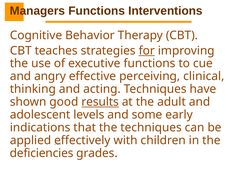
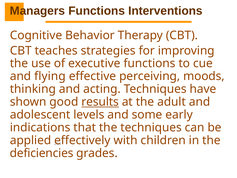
for underline: present -> none
angry: angry -> flying
clinical: clinical -> moods
